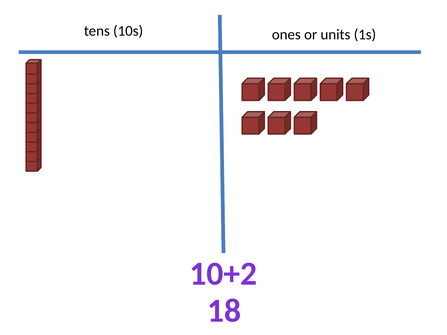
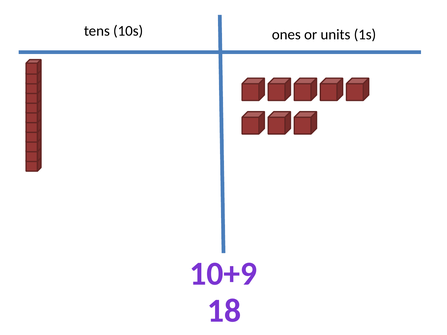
10+2: 10+2 -> 10+9
